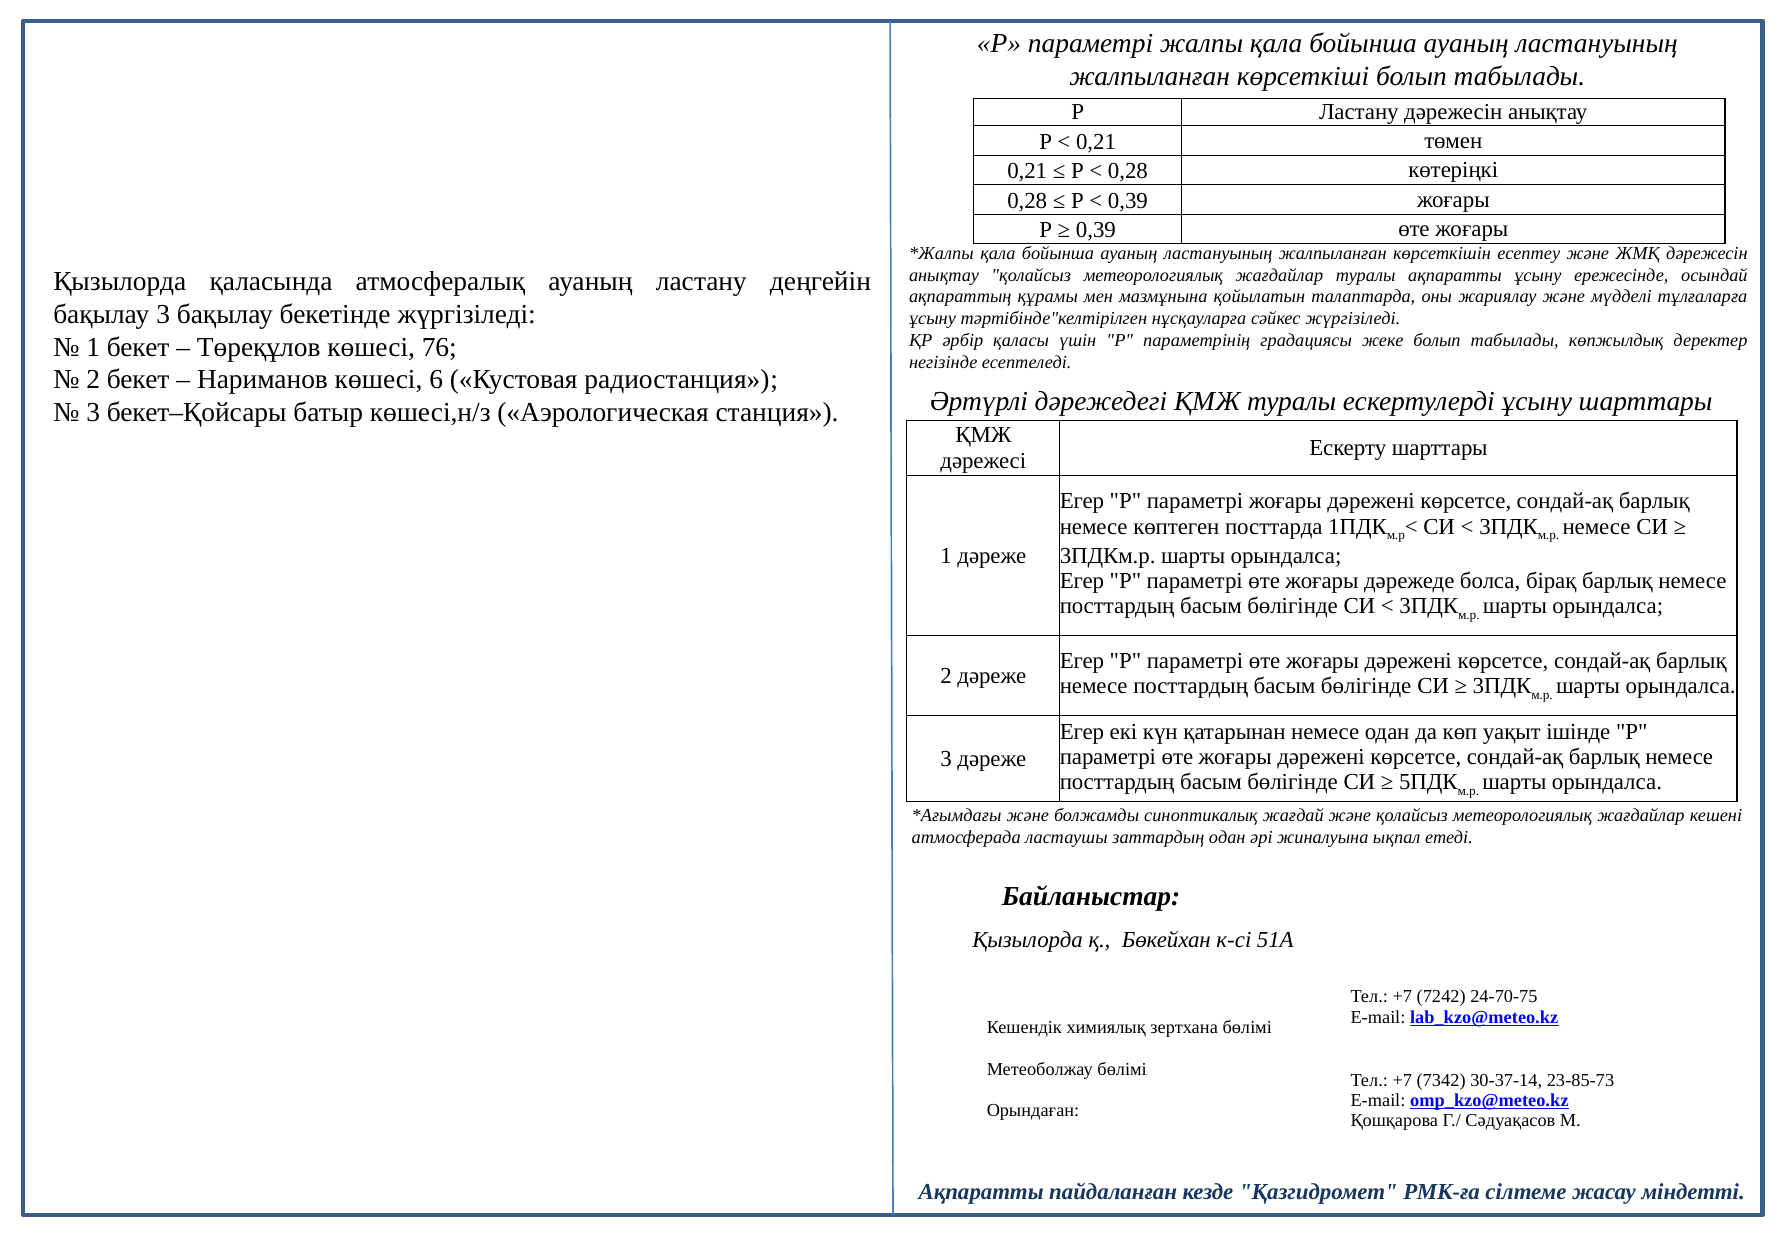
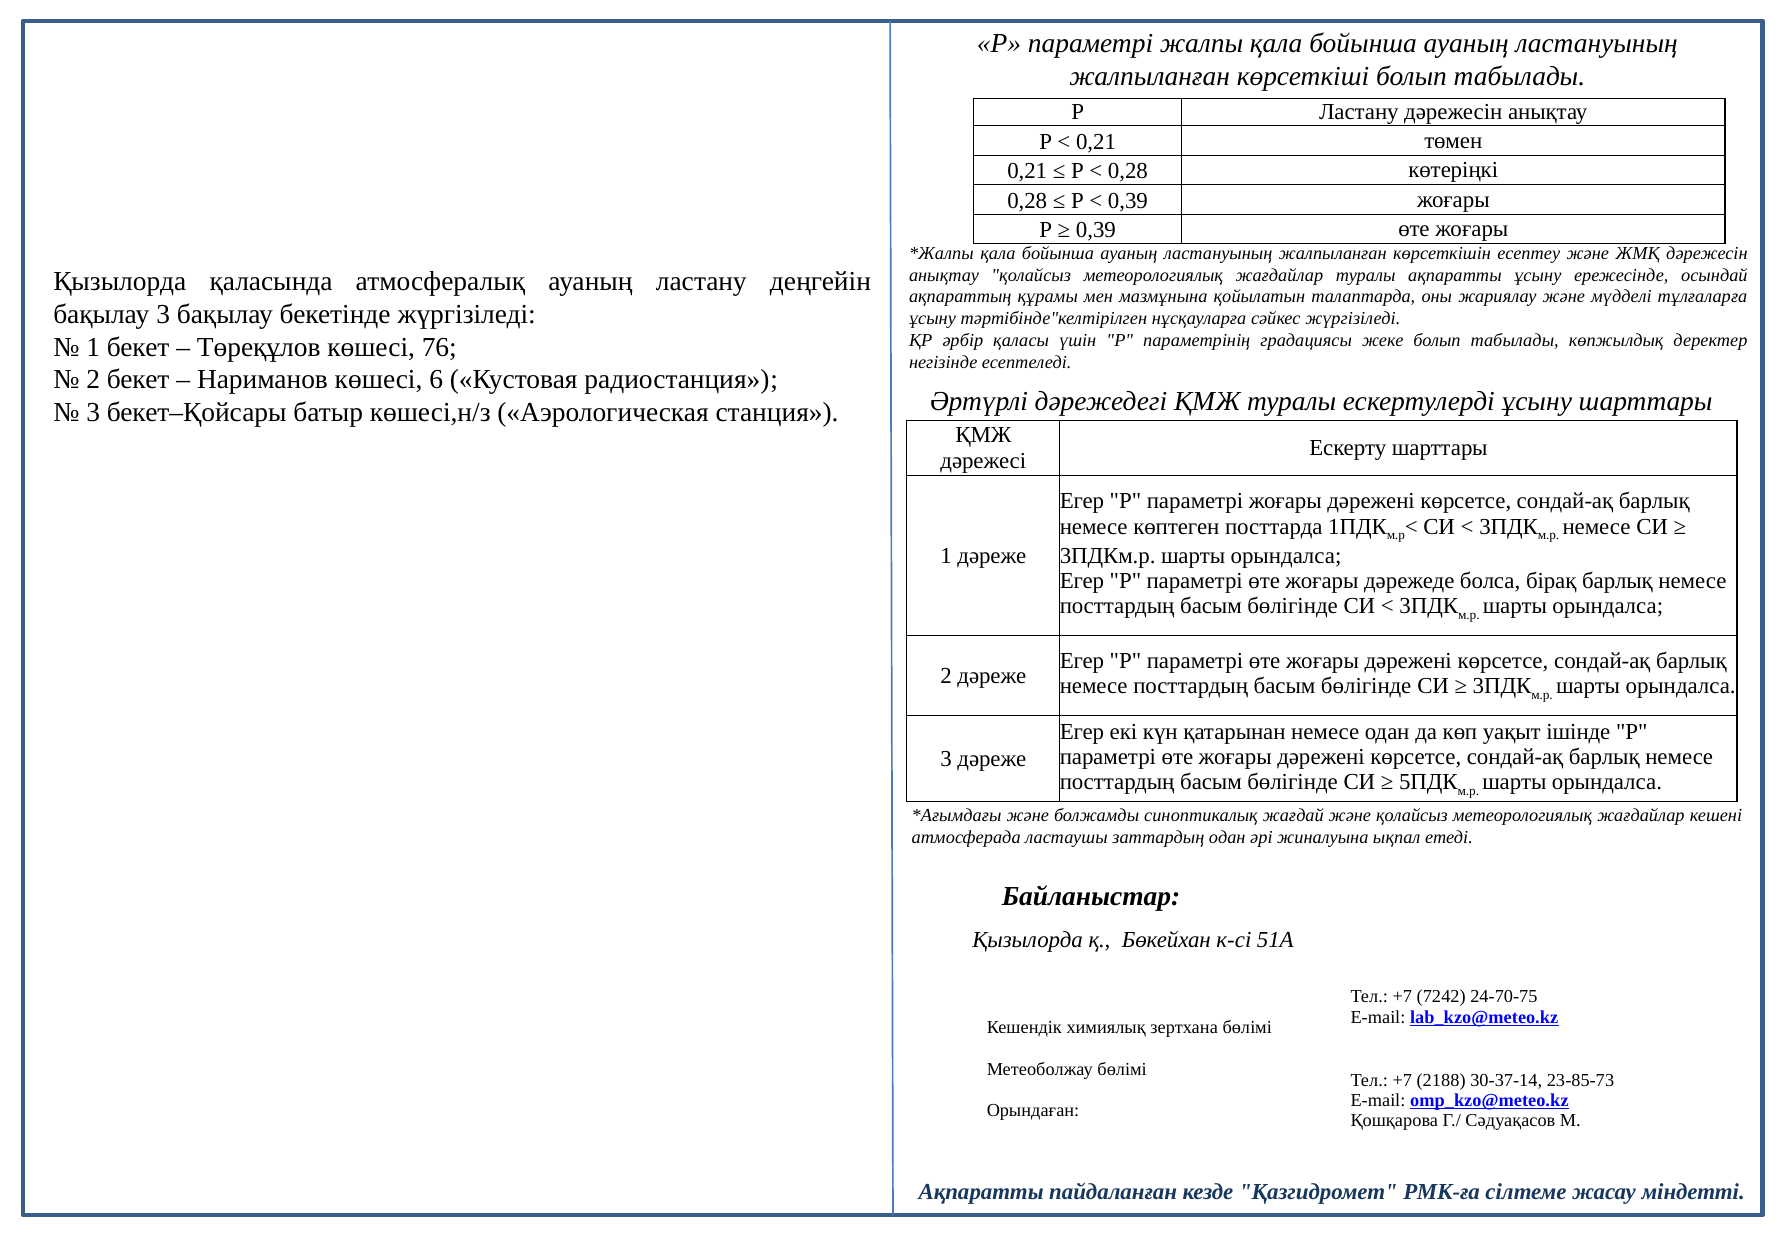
7342: 7342 -> 2188
